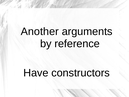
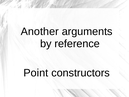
Have: Have -> Point
